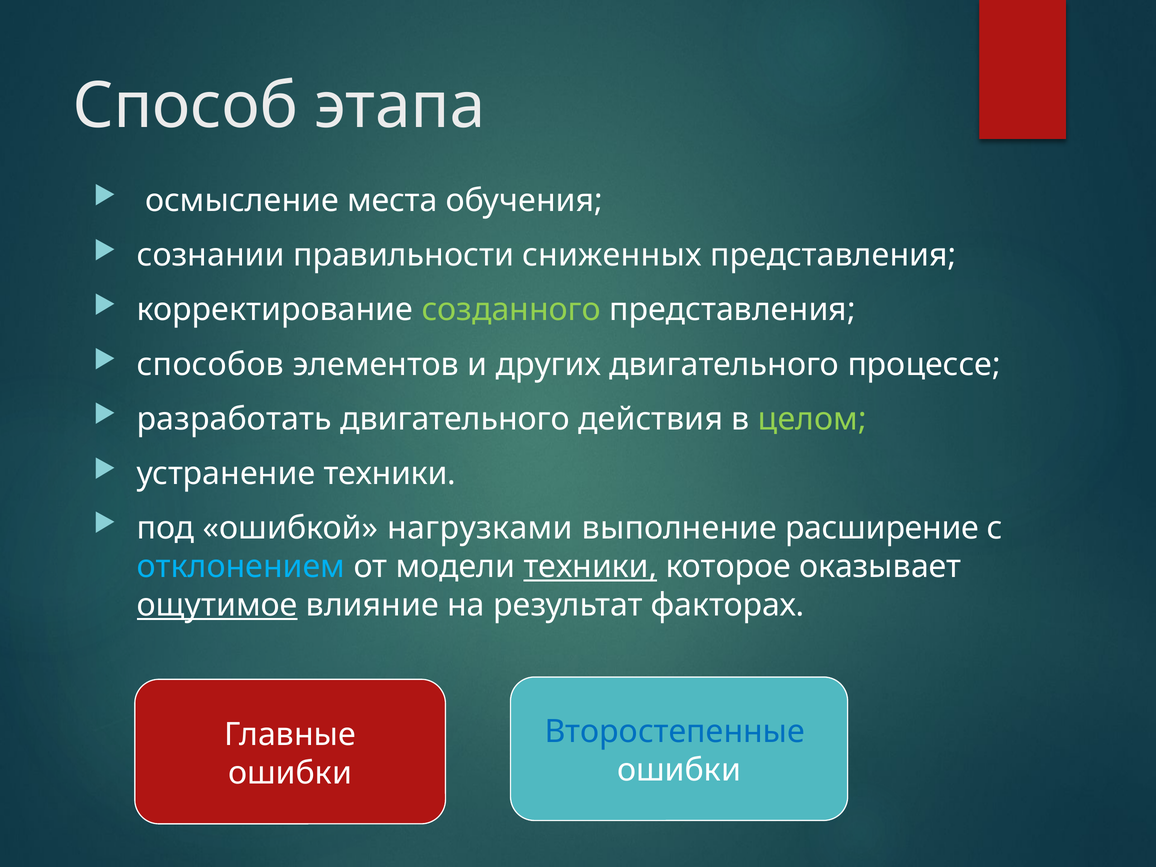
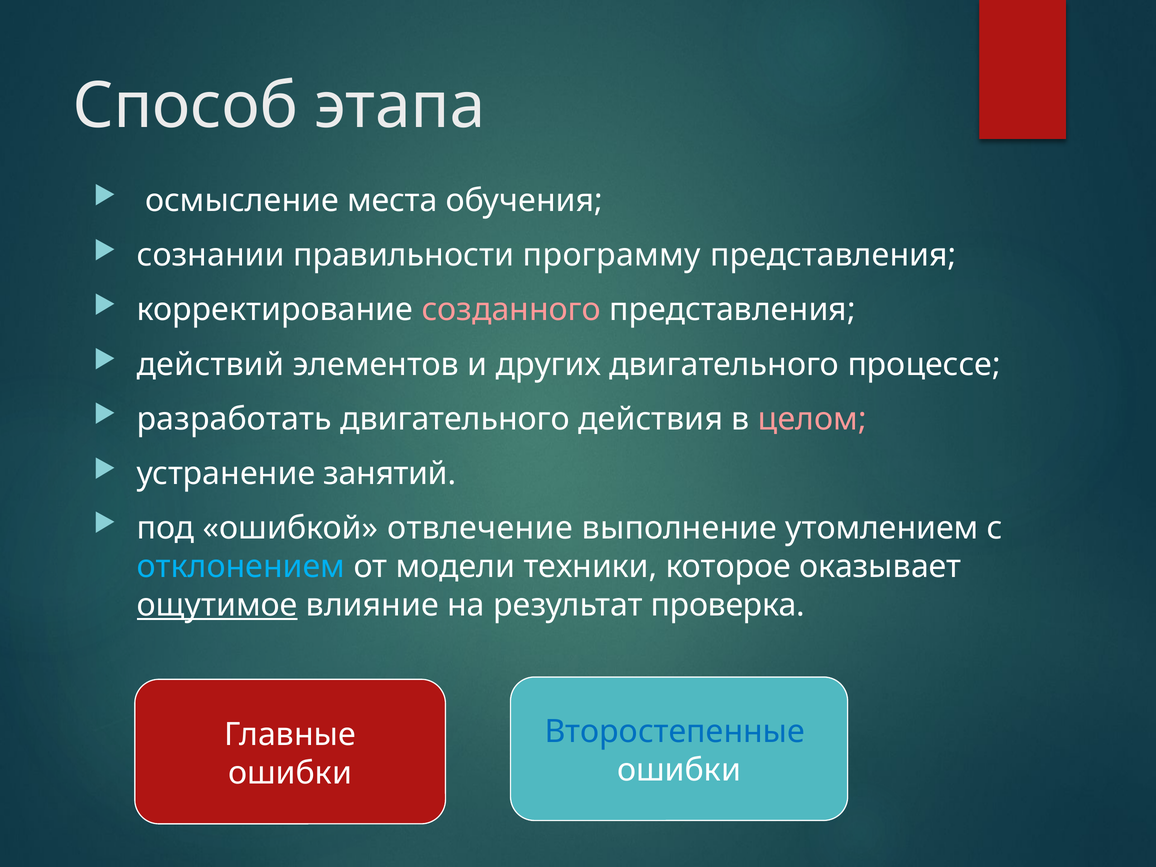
сниженных: сниженных -> программу
созданного colour: light green -> pink
способов: способов -> действий
целом colour: light green -> pink
устранение техники: техники -> занятий
нагрузками: нагрузками -> отвлечение
расширение: расширение -> утомлением
техники at (590, 567) underline: present -> none
факторах: факторах -> проверка
